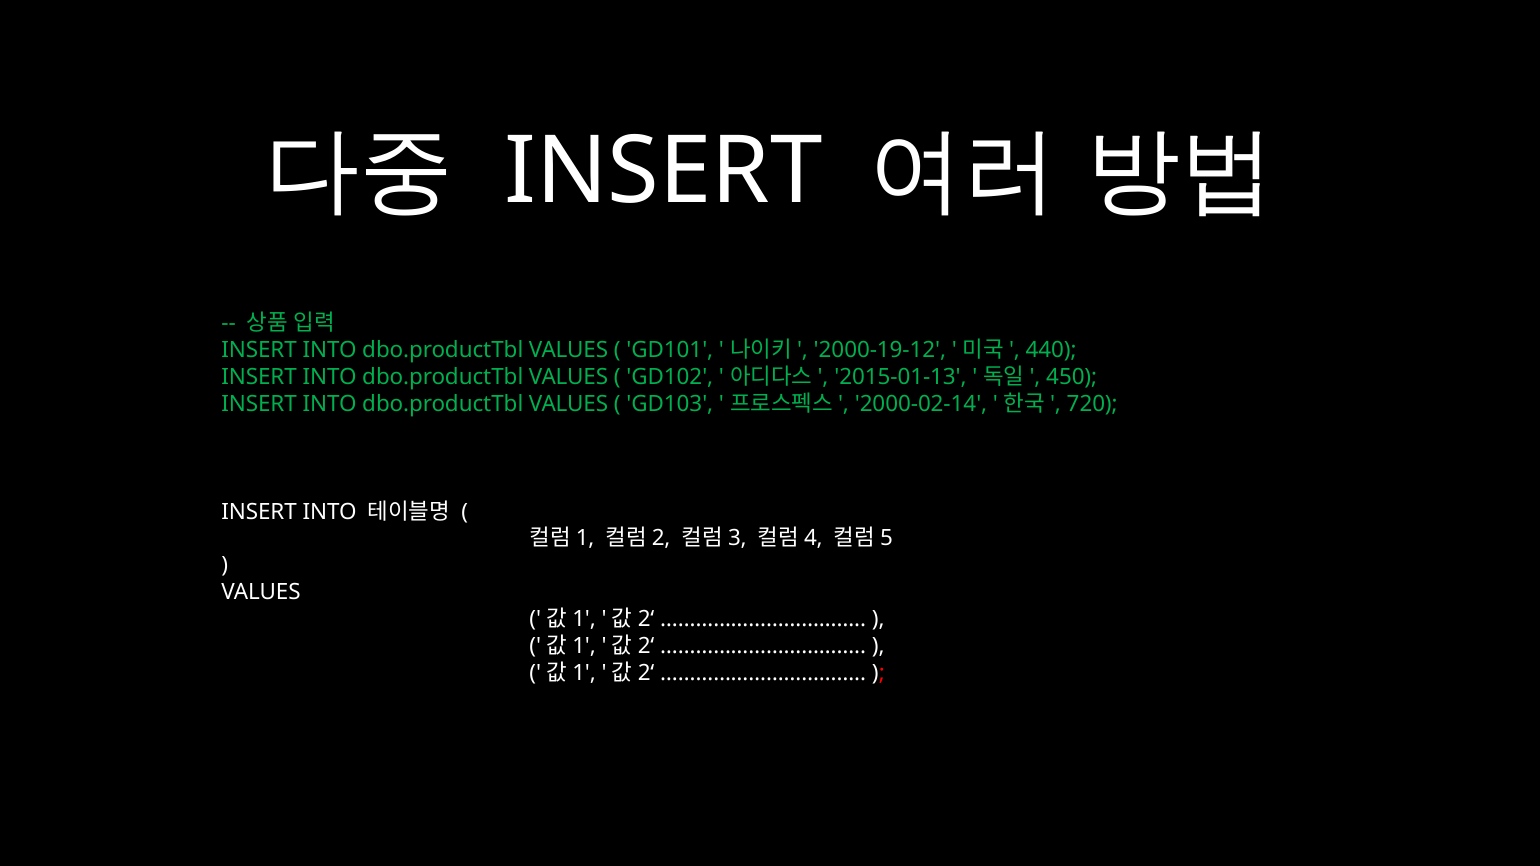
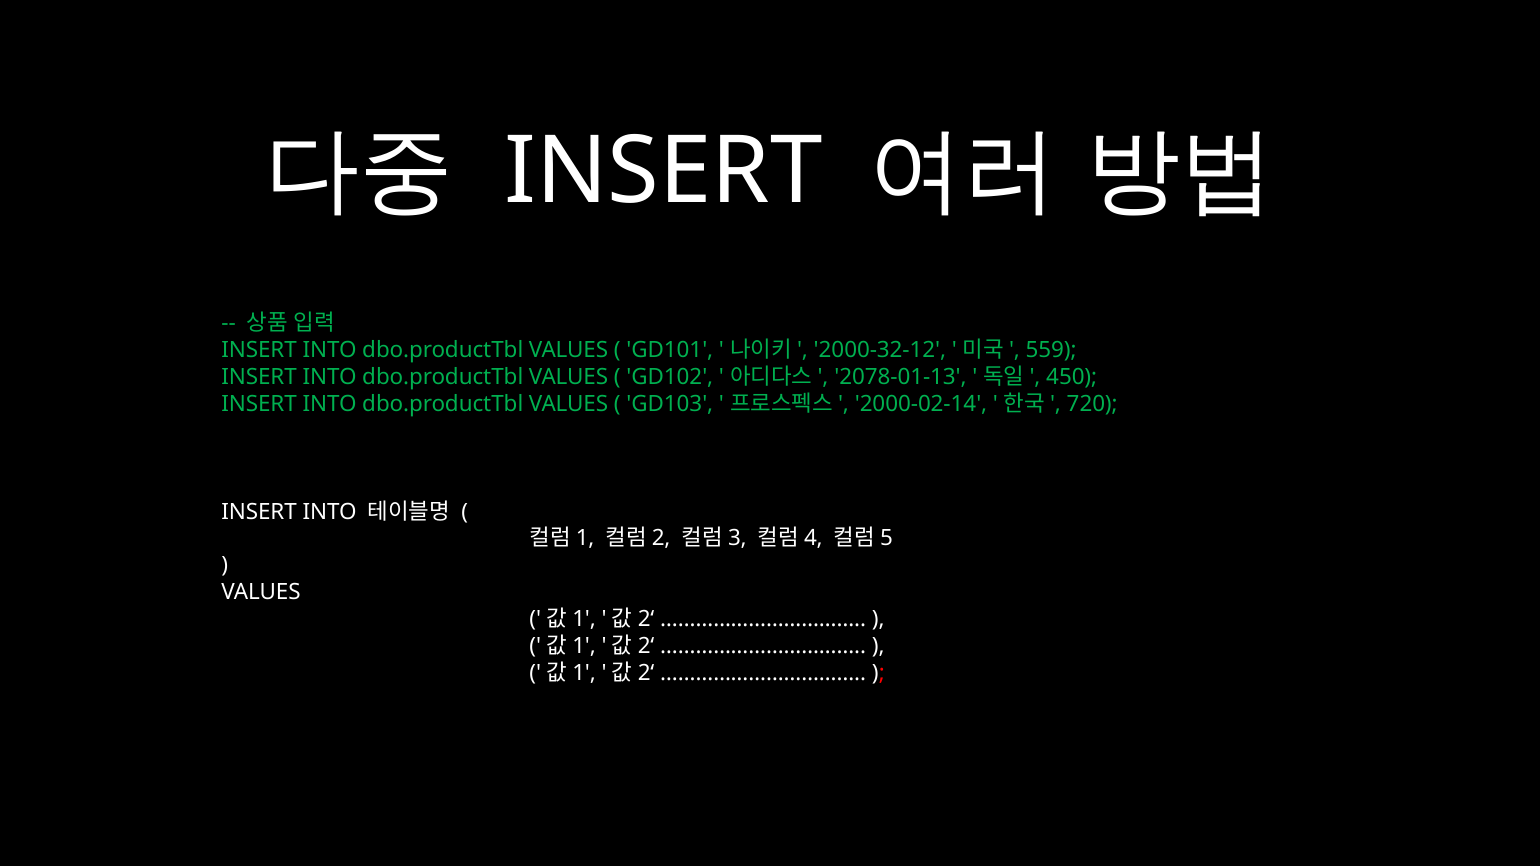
2000-19-12: 2000-19-12 -> 2000-32-12
440: 440 -> 559
2015-01-13: 2015-01-13 -> 2078-01-13
